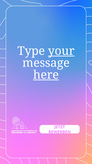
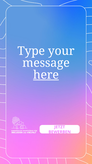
your underline: present -> none
